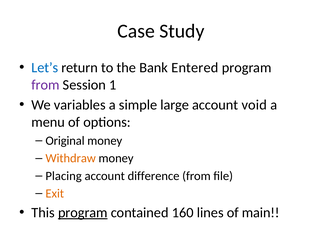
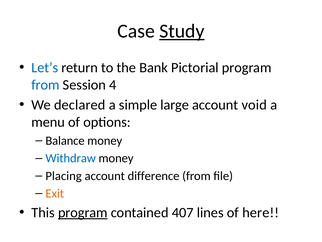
Study underline: none -> present
Entered: Entered -> Pictorial
from at (45, 85) colour: purple -> blue
1: 1 -> 4
variables: variables -> declared
Original: Original -> Balance
Withdraw colour: orange -> blue
160: 160 -> 407
main: main -> here
